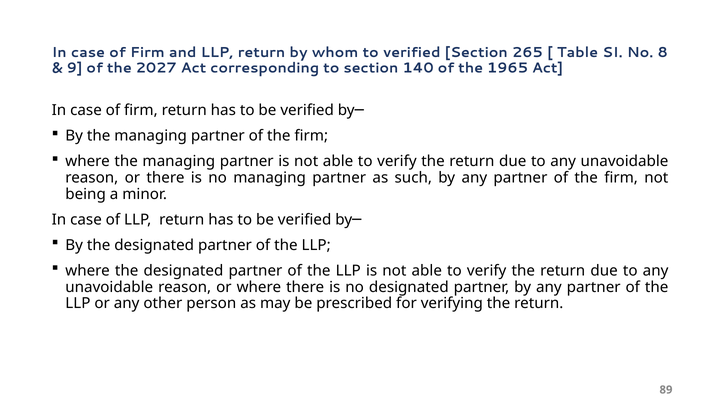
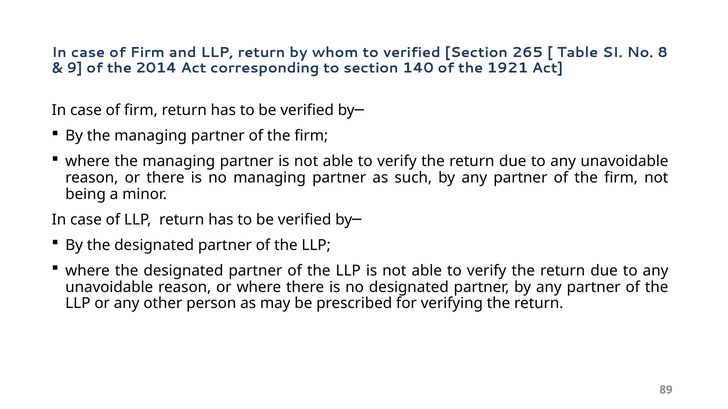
2027: 2027 -> 2014
1965: 1965 -> 1921
